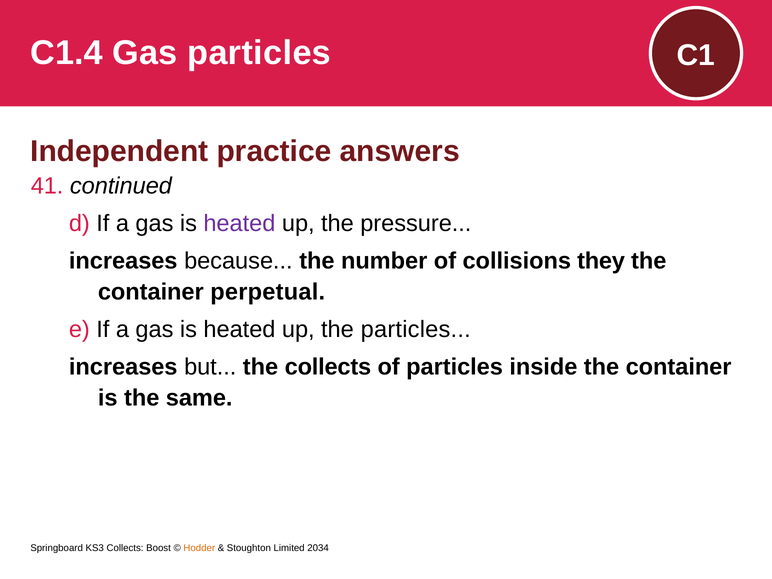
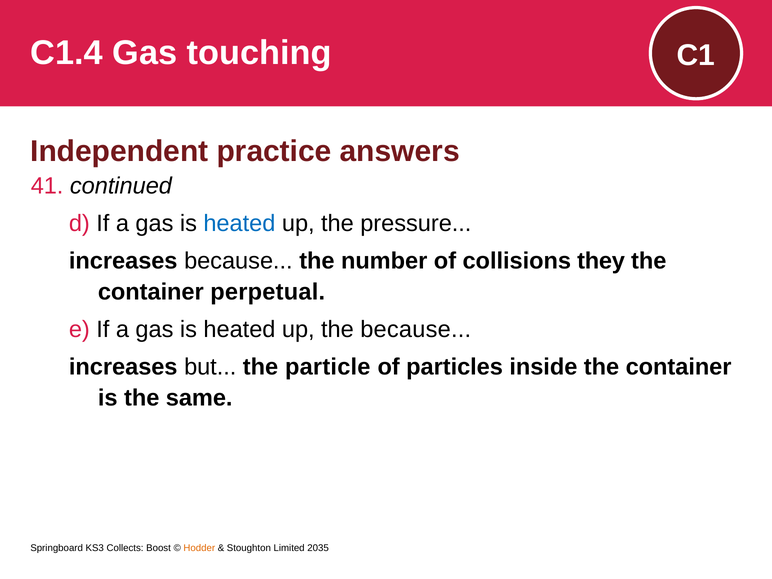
Gas particles: particles -> touching
heated at (239, 223) colour: purple -> blue
the particles: particles -> because
the collects: collects -> particle
2034: 2034 -> 2035
